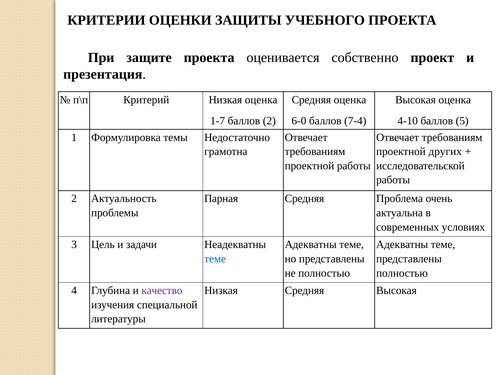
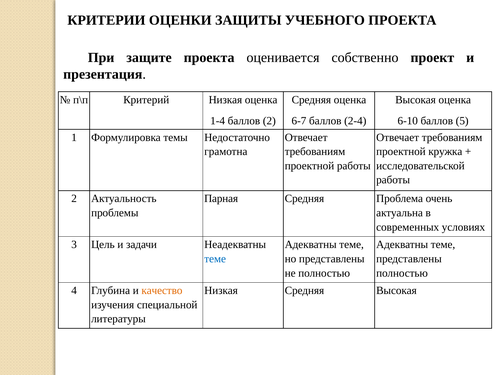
1-7: 1-7 -> 1-4
6-0: 6-0 -> 6-7
7-4: 7-4 -> 2-4
4-10: 4-10 -> 6-10
других: других -> кружка
качество colour: purple -> orange
